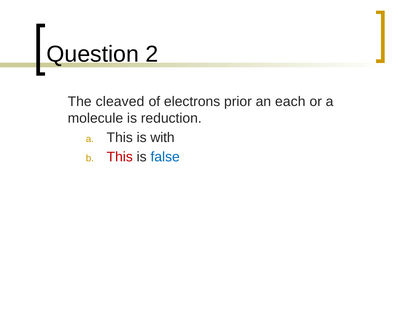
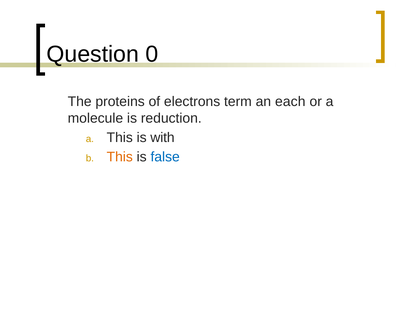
2: 2 -> 0
cleaved: cleaved -> proteins
prior: prior -> term
This at (120, 157) colour: red -> orange
